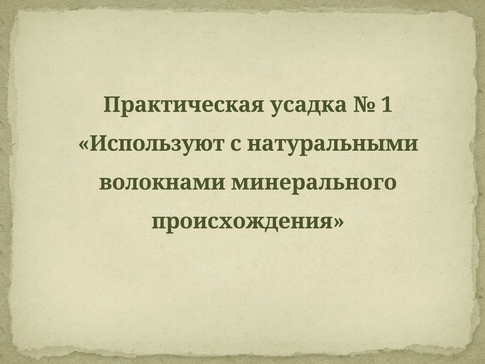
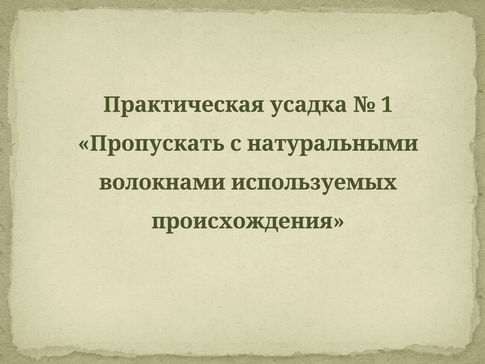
Используют: Используют -> Пропускать
минерального: минерального -> используемых
